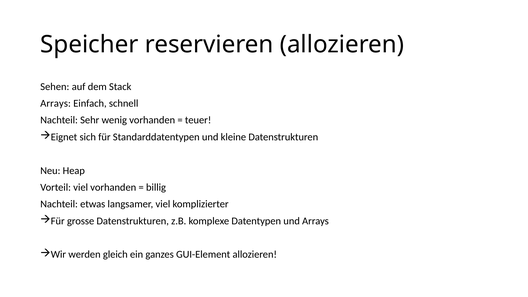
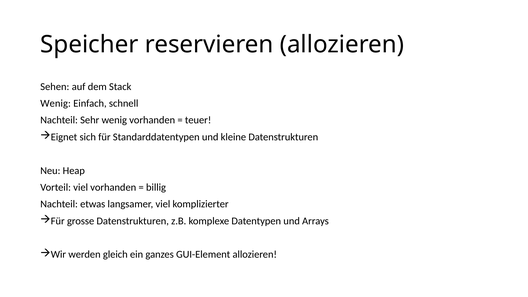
Arrays at (56, 103): Arrays -> Wenig
